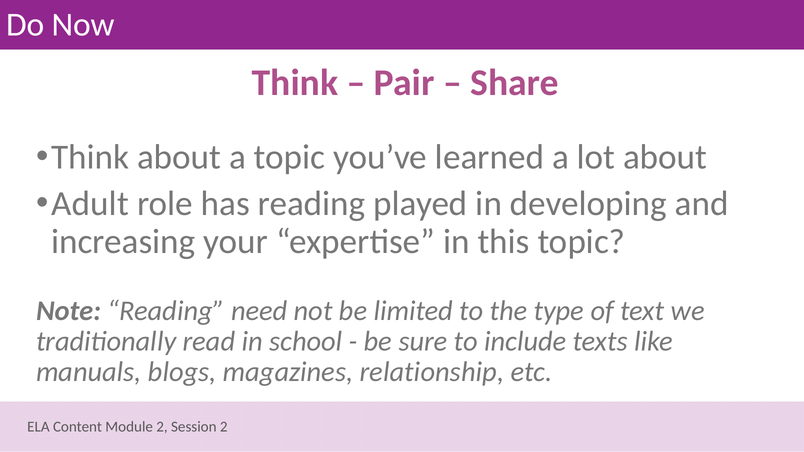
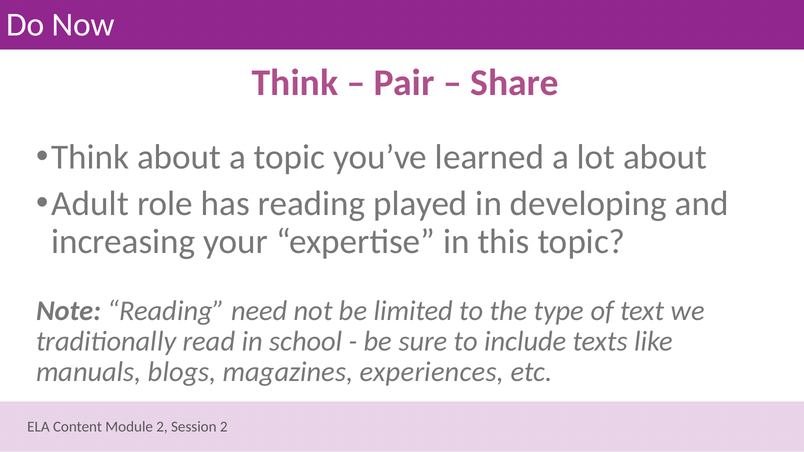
relationship: relationship -> experiences
